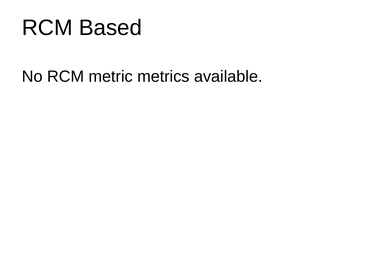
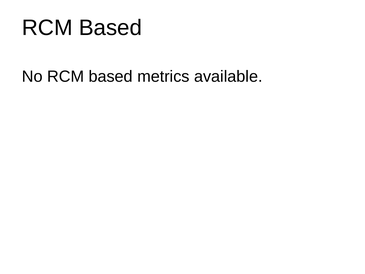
No RCM metric: metric -> based
